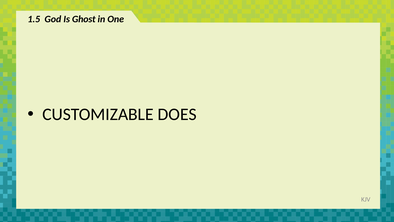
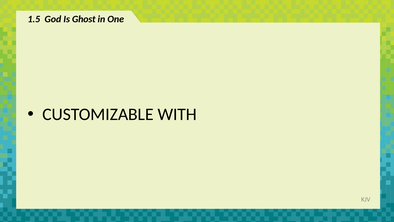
DOES: DOES -> WITH
